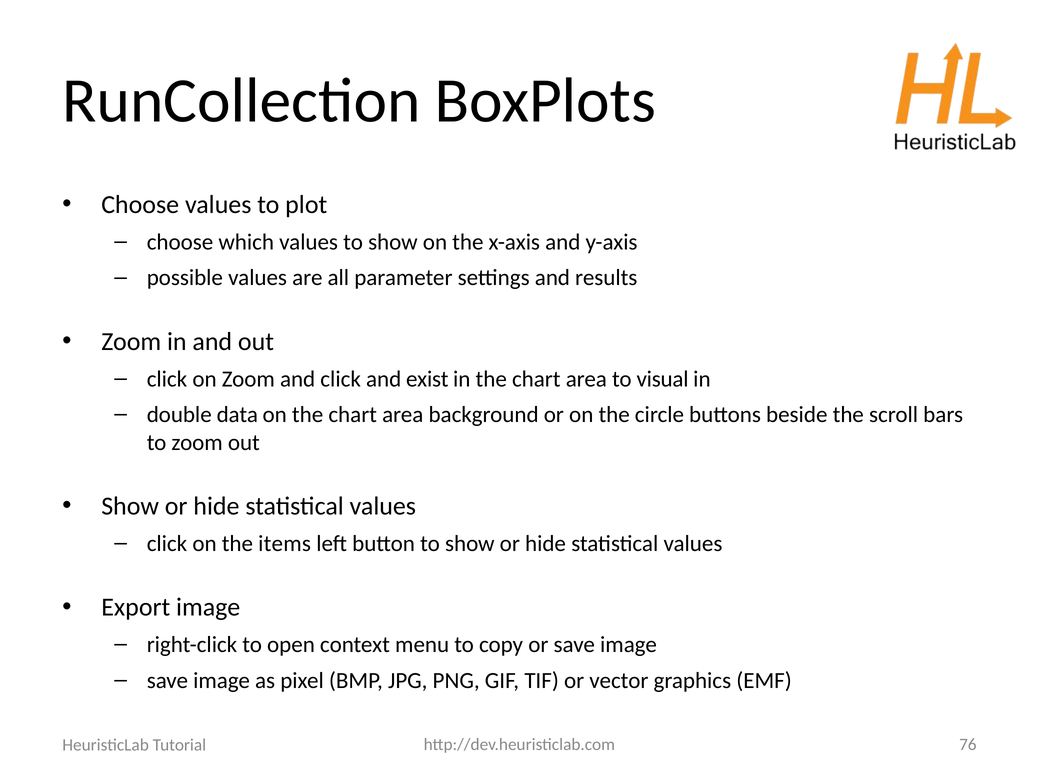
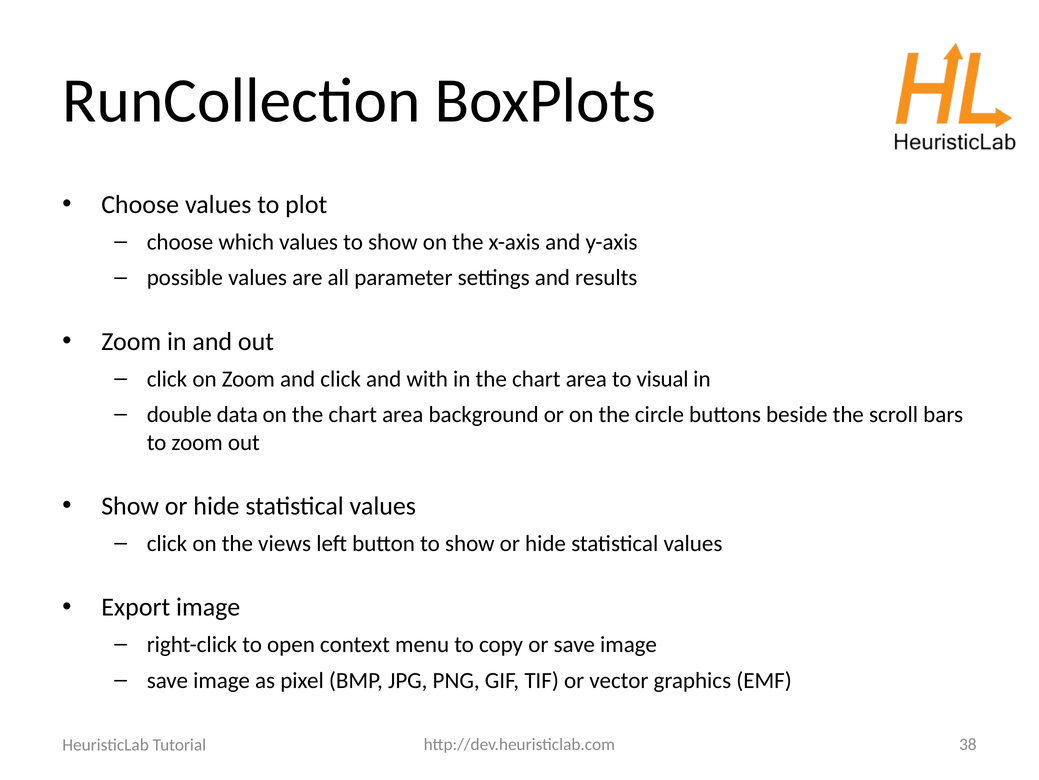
exist: exist -> with
items: items -> views
76: 76 -> 38
